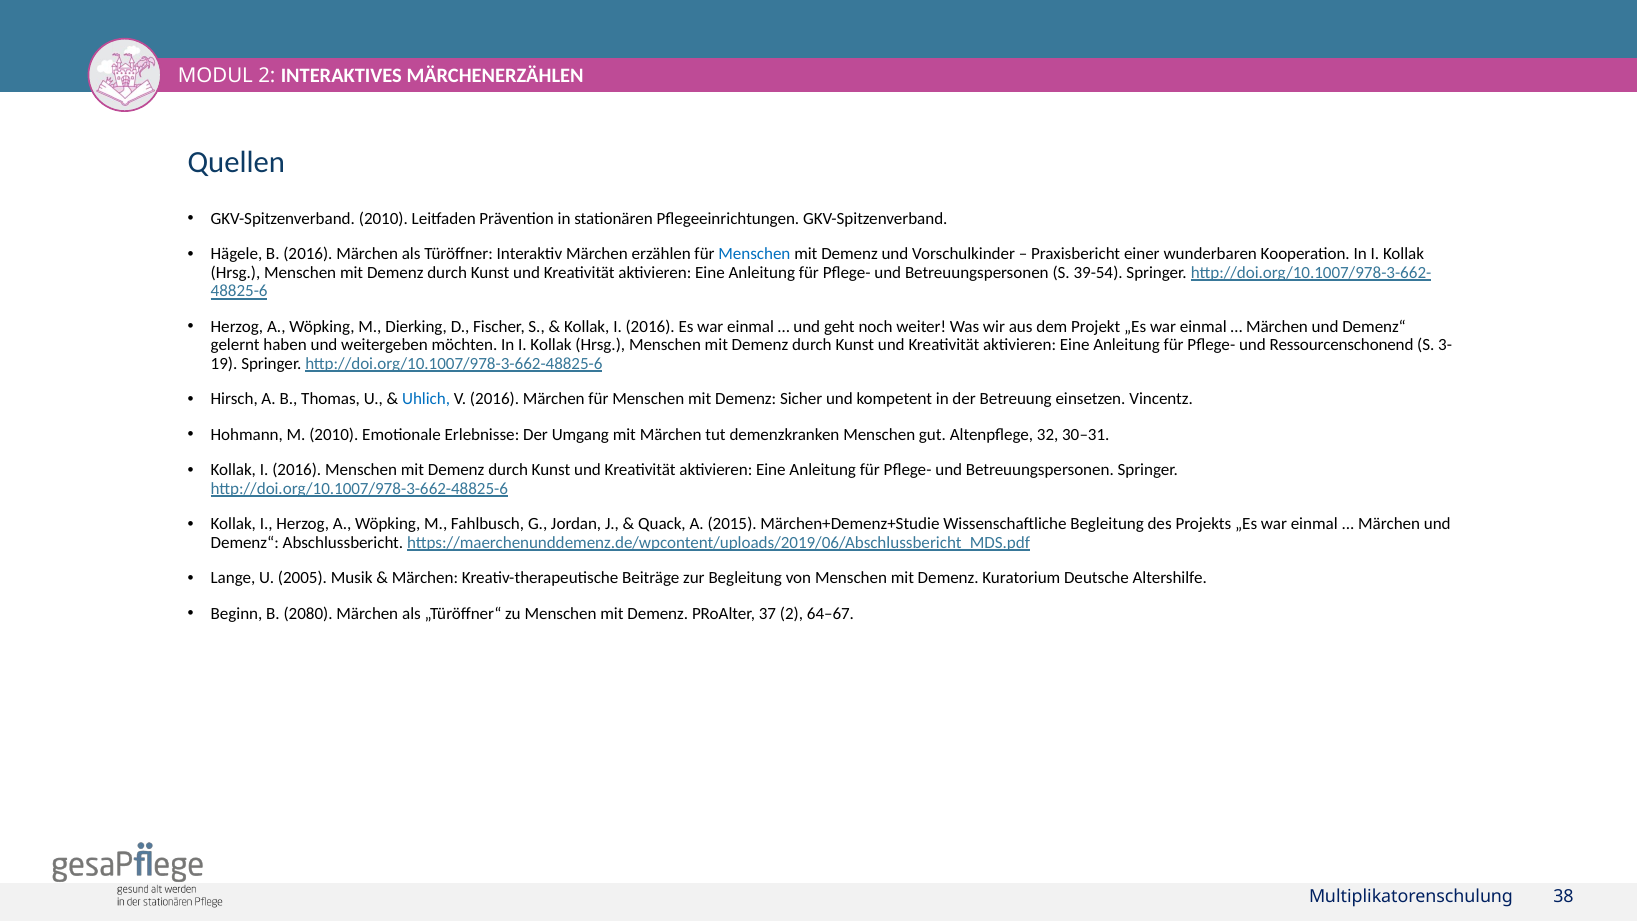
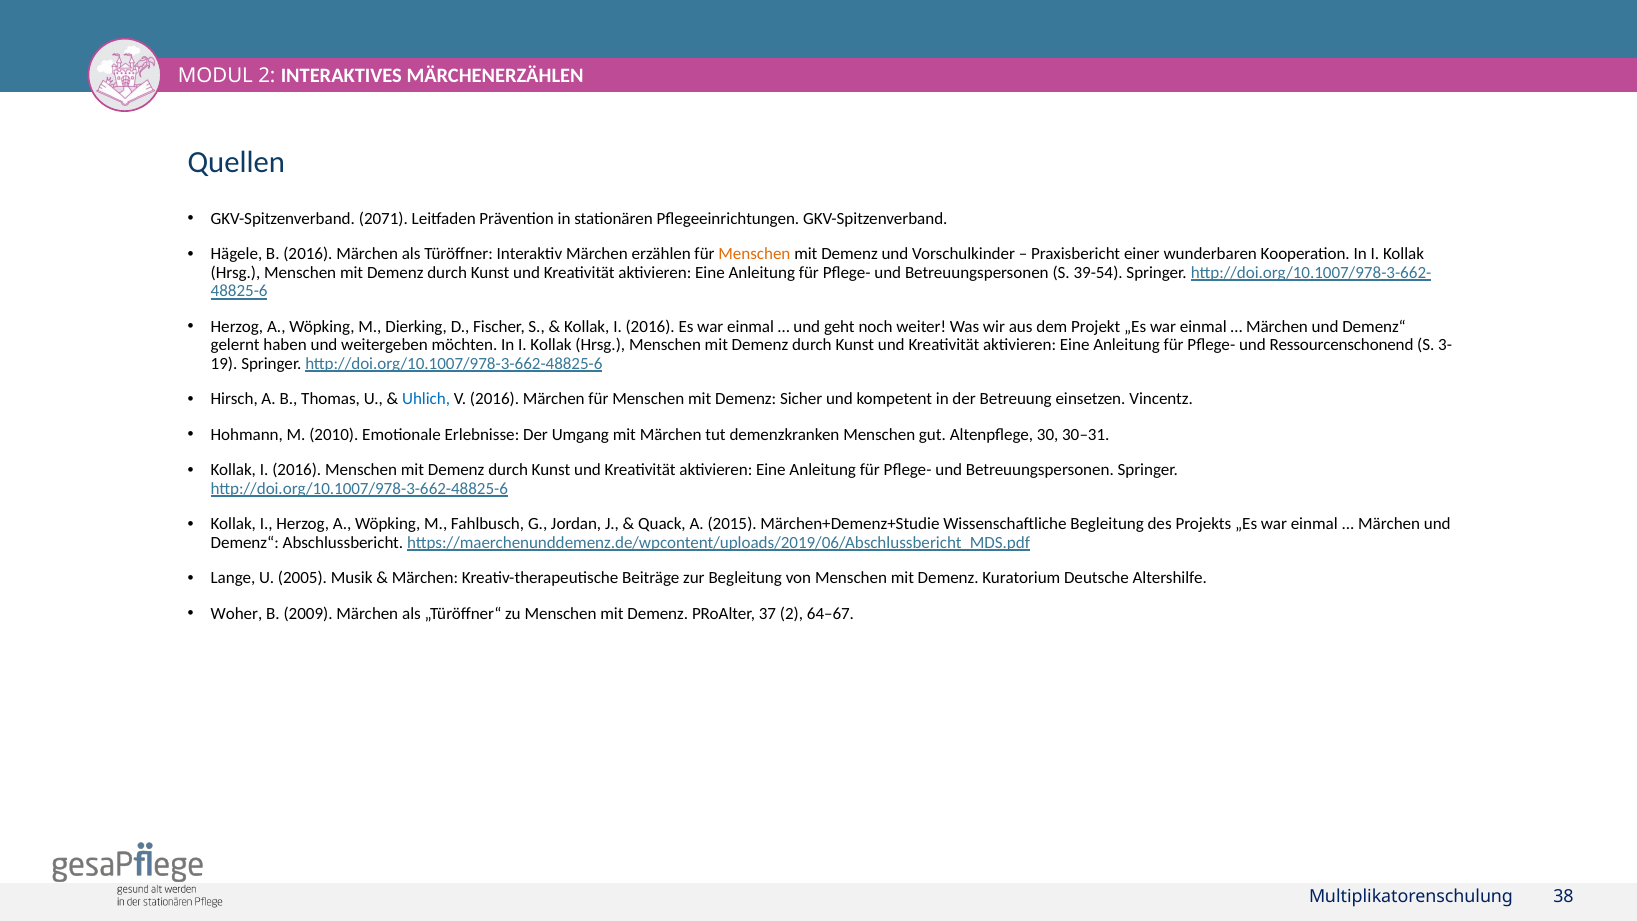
GKV-Spitzenverband 2010: 2010 -> 2071
Menschen at (754, 254) colour: blue -> orange
32: 32 -> 30
Beginn: Beginn -> Woher
2080: 2080 -> 2009
